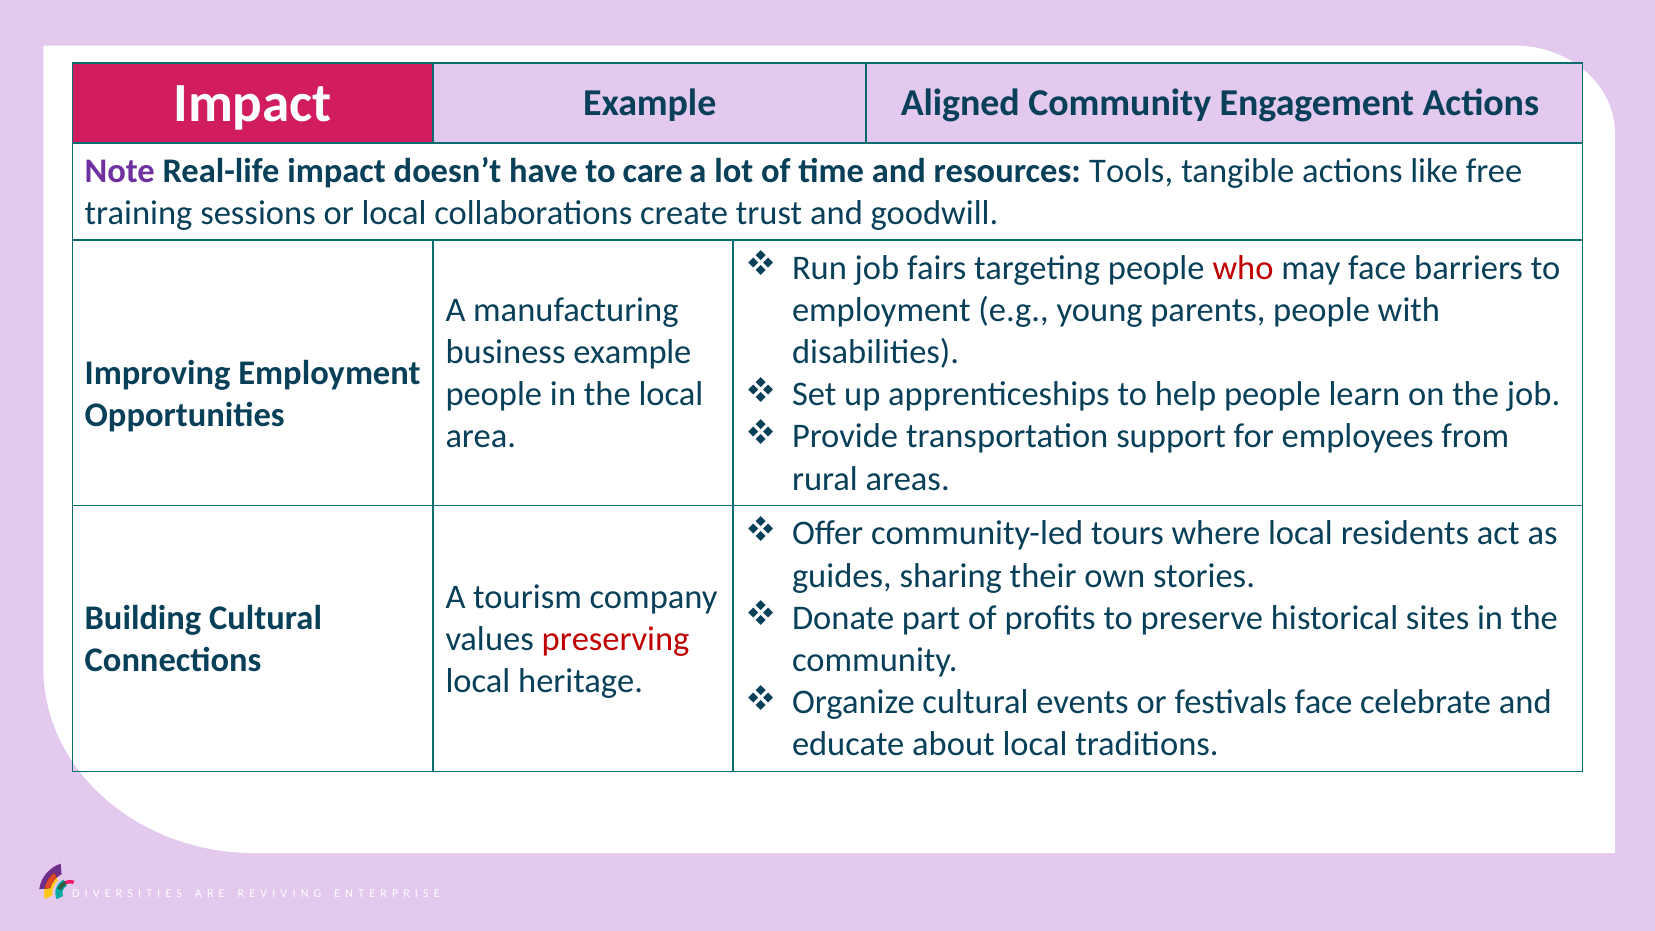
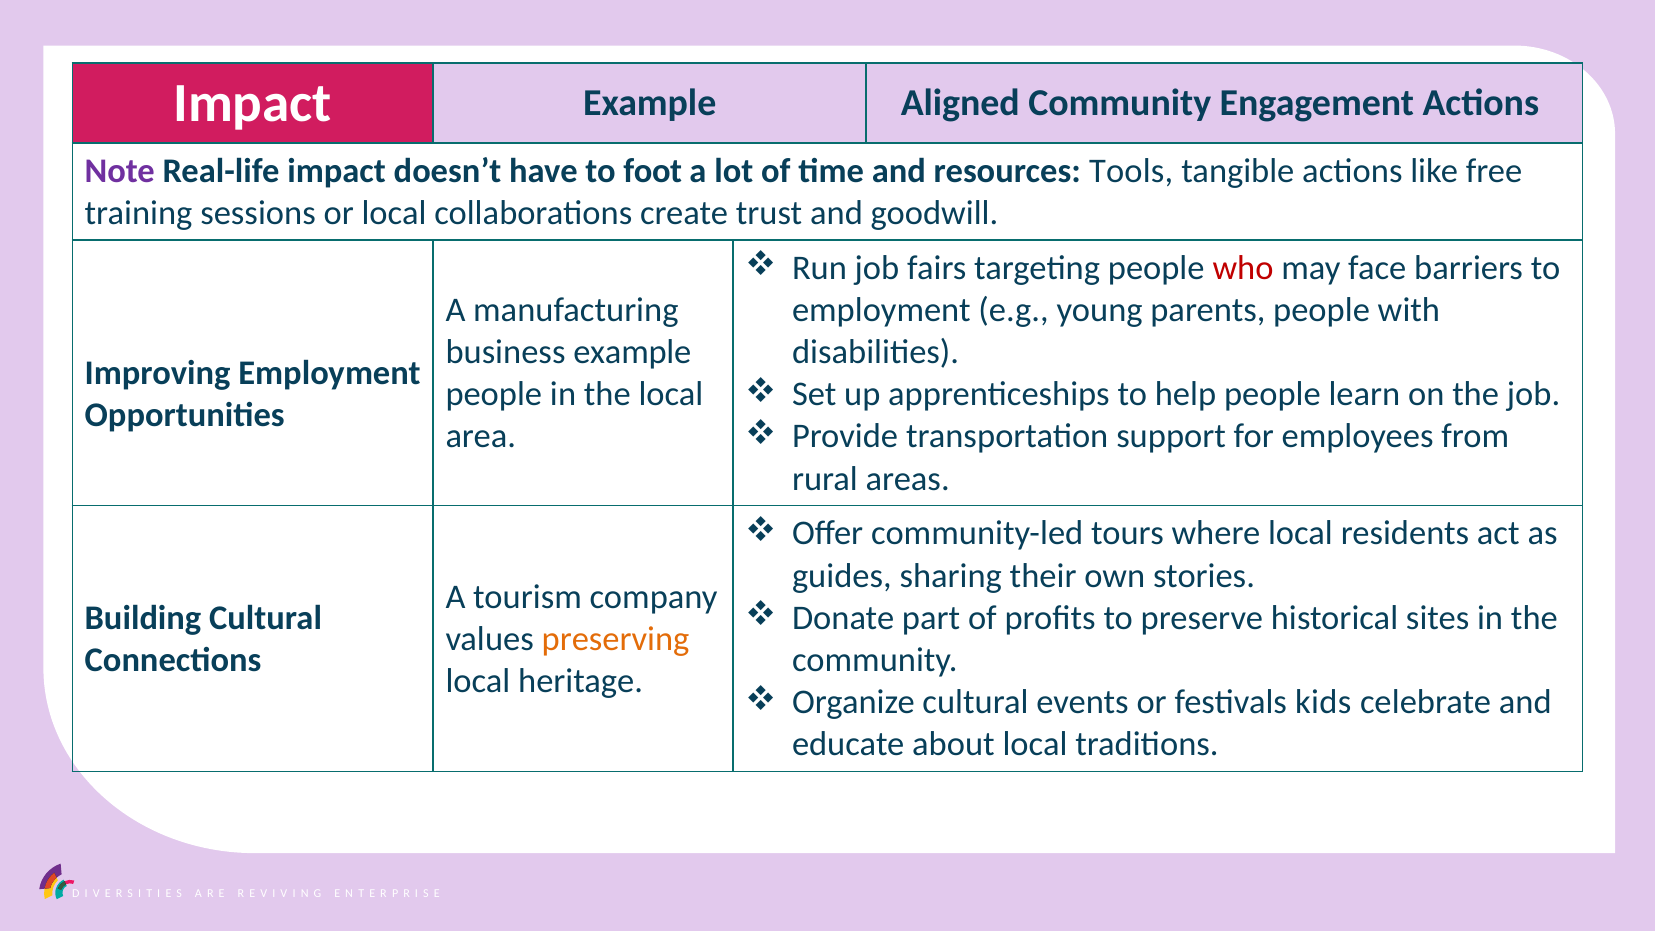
care: care -> foot
preserving colour: red -> orange
festivals face: face -> kids
